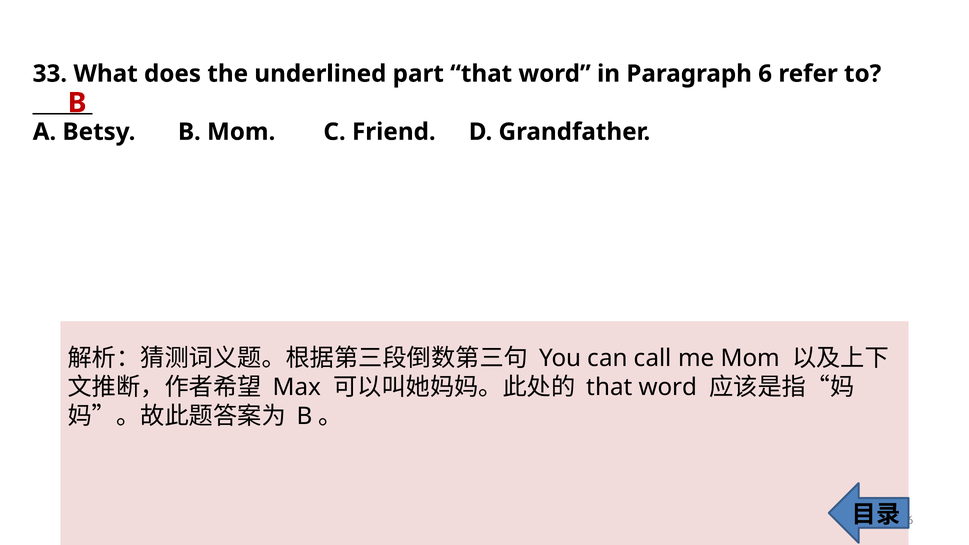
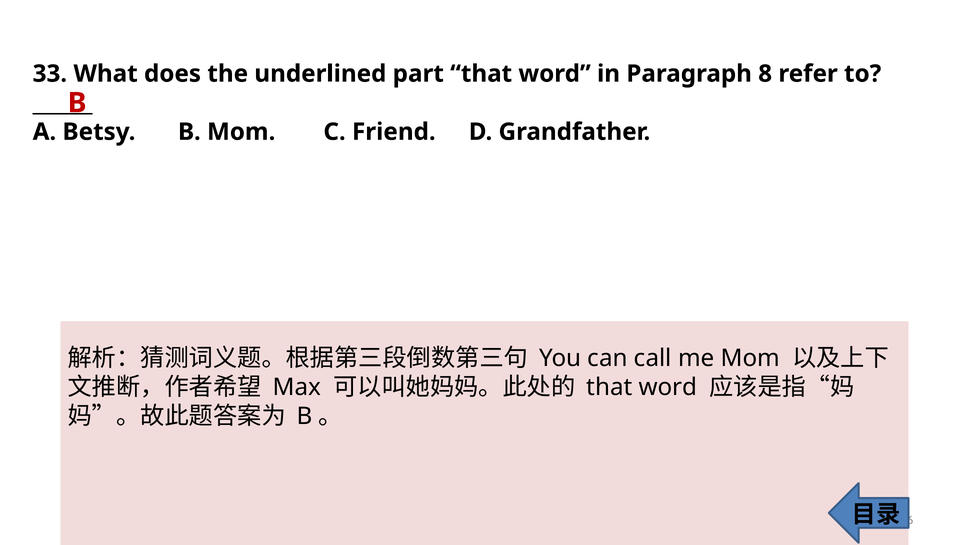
6: 6 -> 8
